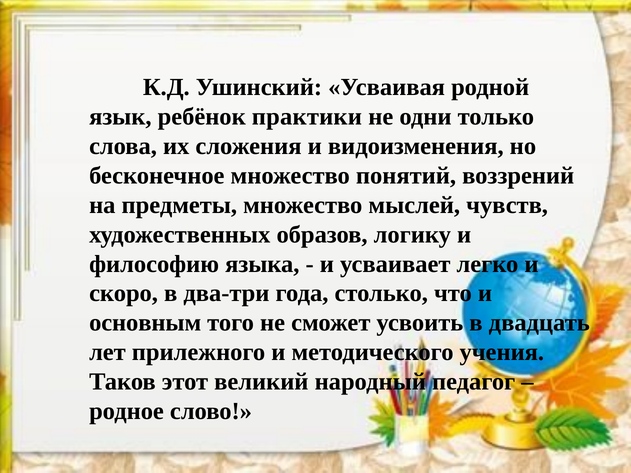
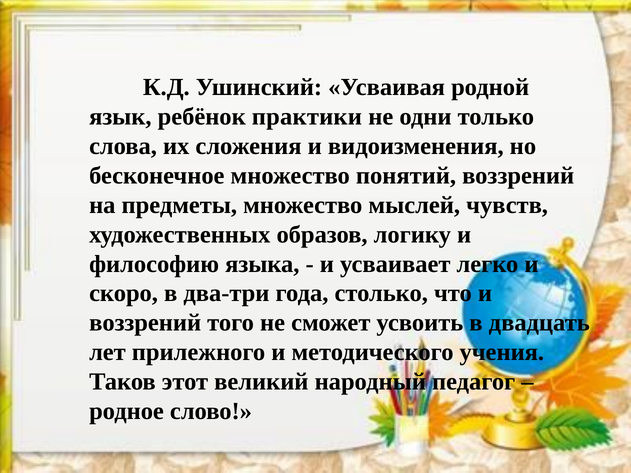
основным at (145, 323): основным -> воззрений
